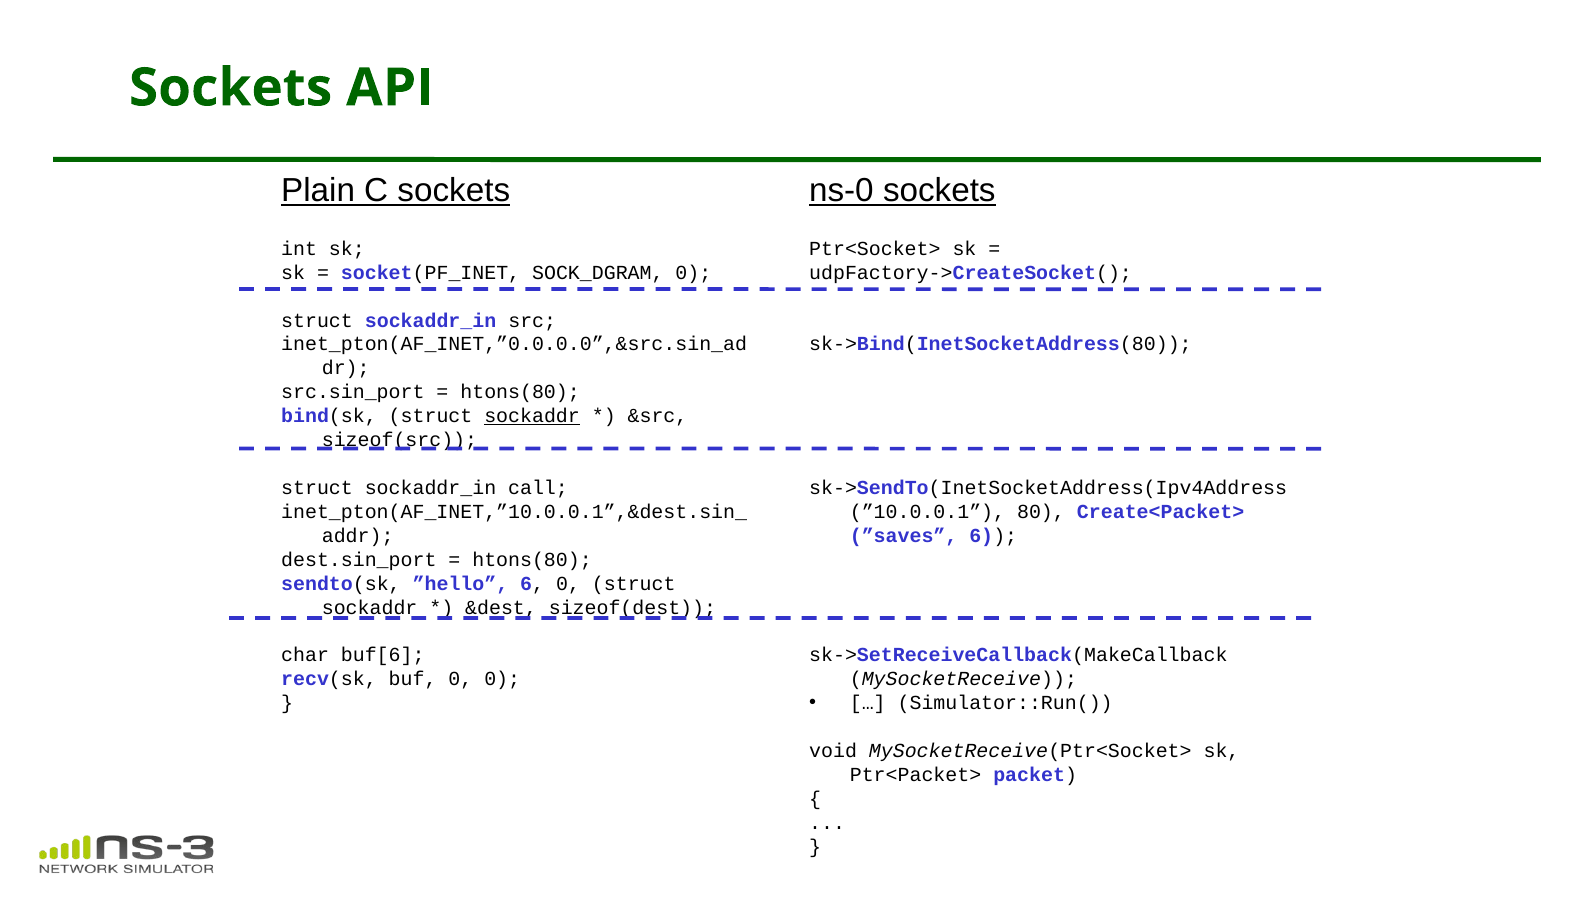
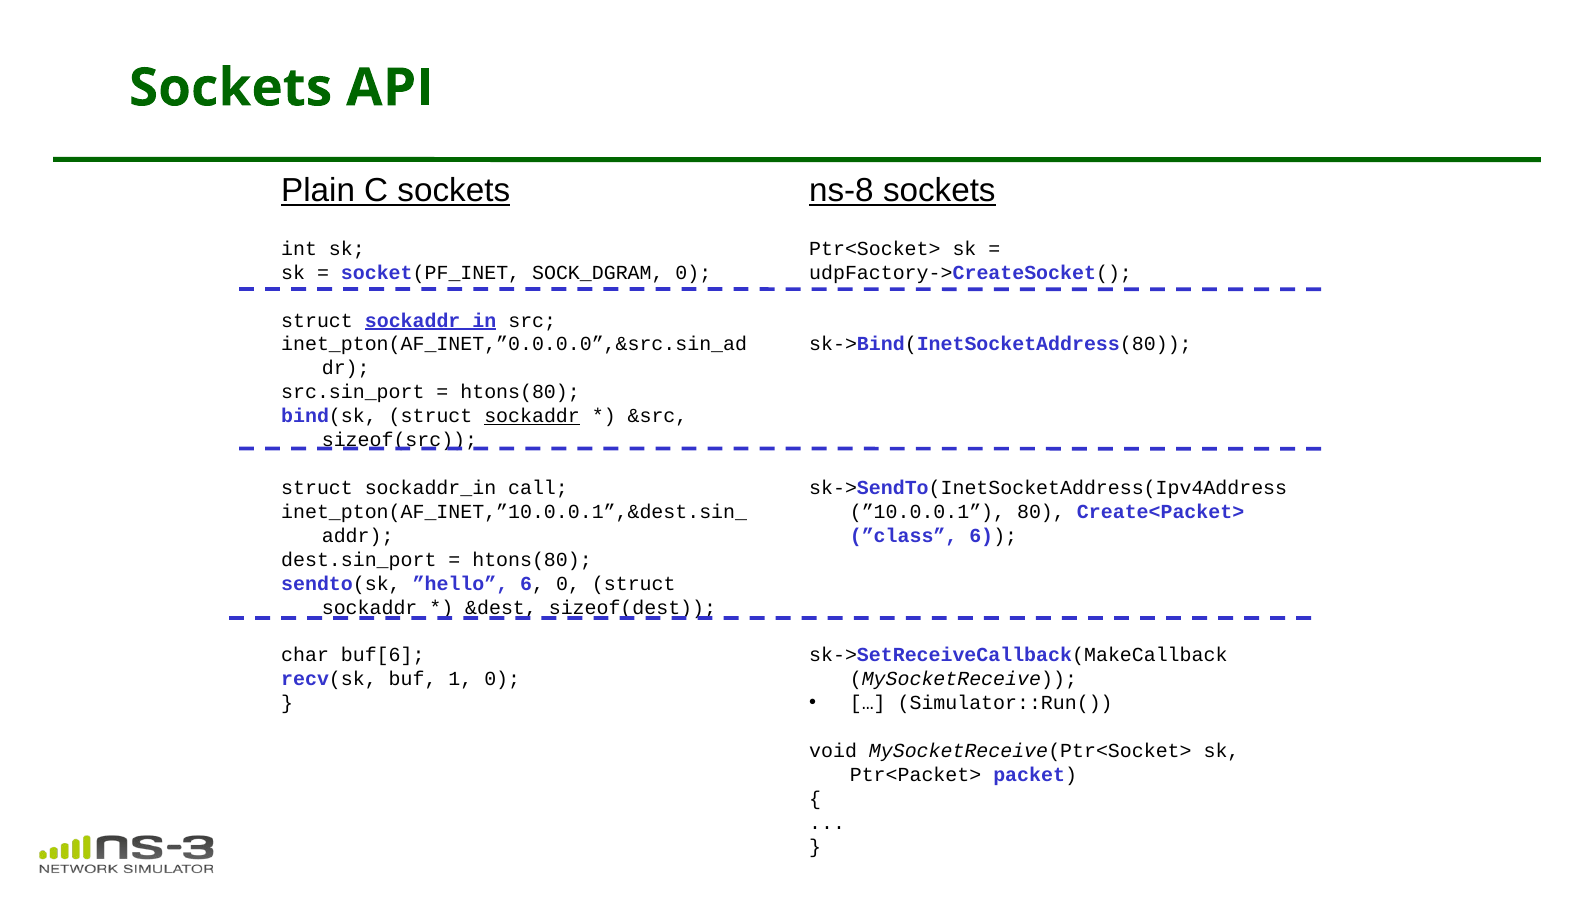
ns-0: ns-0 -> ns-8
sockaddr_in at (431, 320) underline: none -> present
”saves: ”saves -> ”class
buf 0: 0 -> 1
